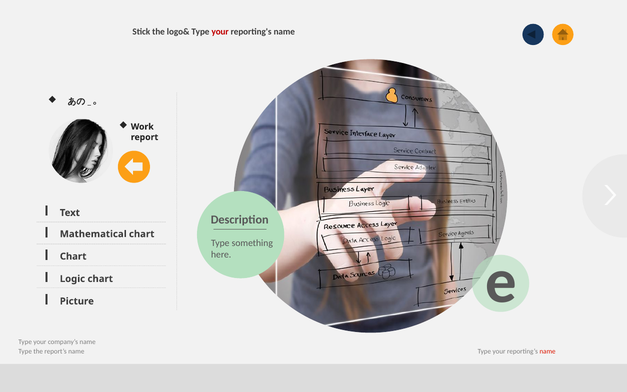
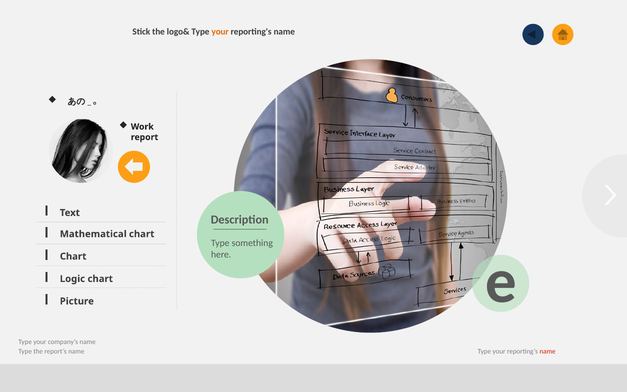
your at (220, 32) colour: red -> orange
